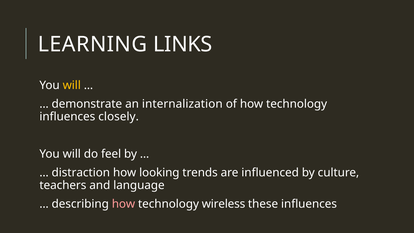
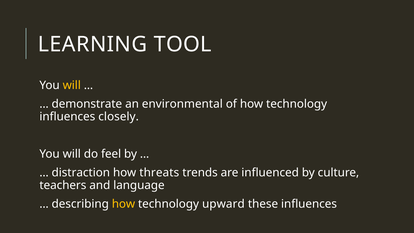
LINKS: LINKS -> TOOL
internalization: internalization -> environmental
looking: looking -> threats
how at (123, 204) colour: pink -> yellow
wireless: wireless -> upward
